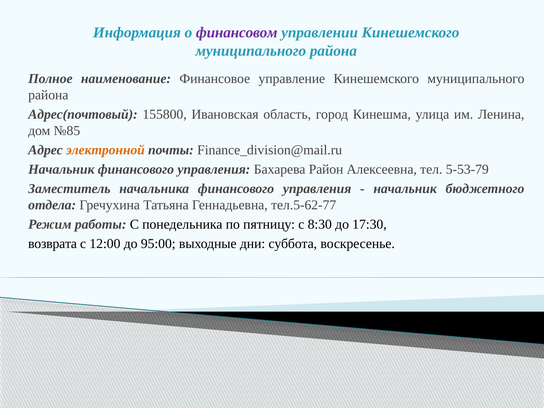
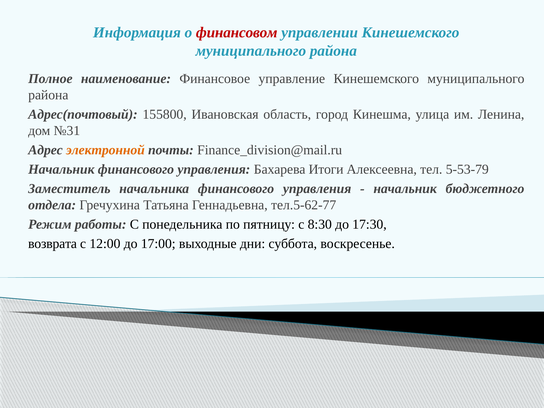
финансовом colour: purple -> red
№85: №85 -> №31
Район: Район -> Итоги
95:00: 95:00 -> 17:00
